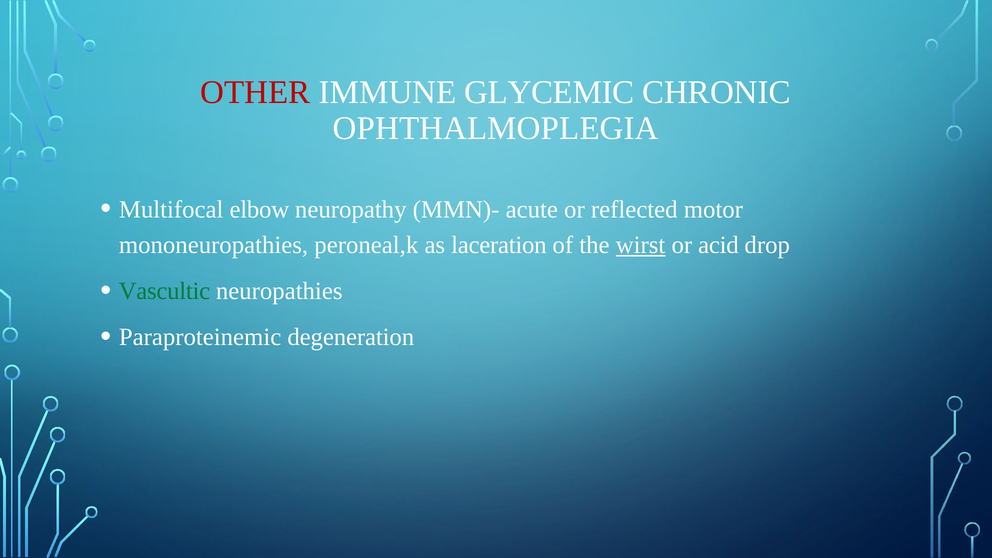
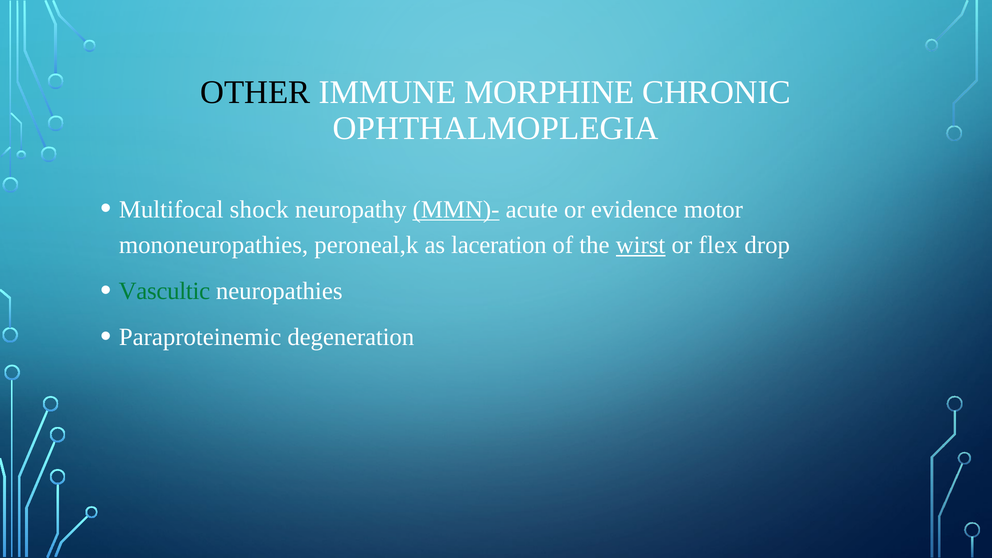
OTHER colour: red -> black
GLYCEMIC: GLYCEMIC -> MORPHINE
elbow: elbow -> shock
MMN)- underline: none -> present
reflected: reflected -> evidence
acid: acid -> flex
